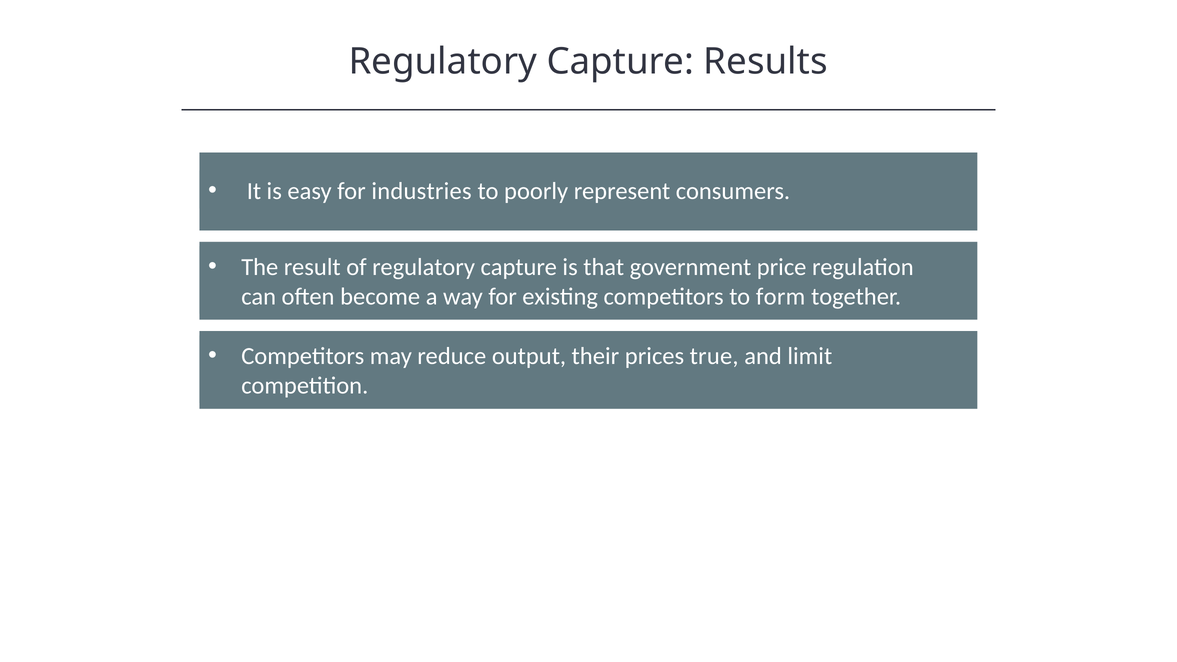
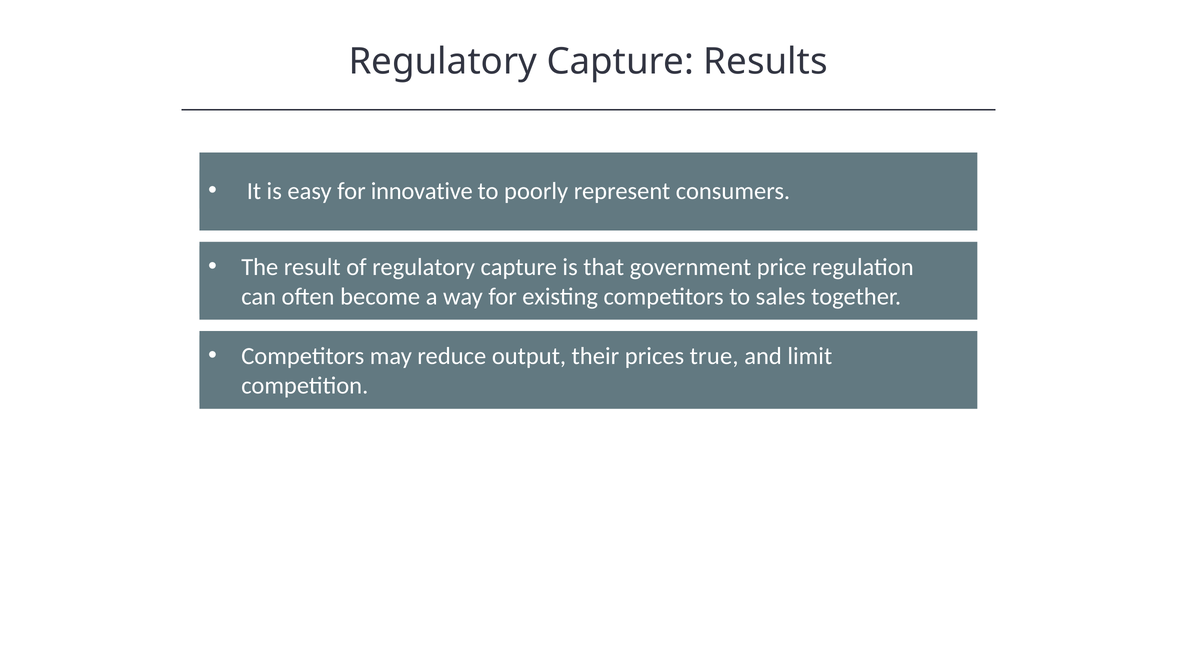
industries: industries -> innovative
form: form -> sales
